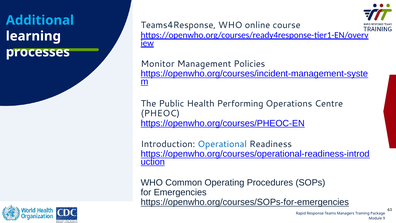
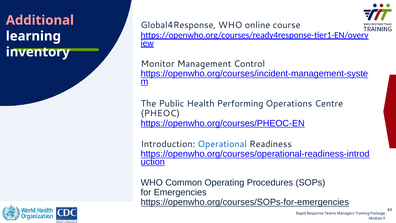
Additional colour: light blue -> pink
Teams4Response: Teams4Response -> Global4Response
processes: processes -> inventory
Policies: Policies -> Control
